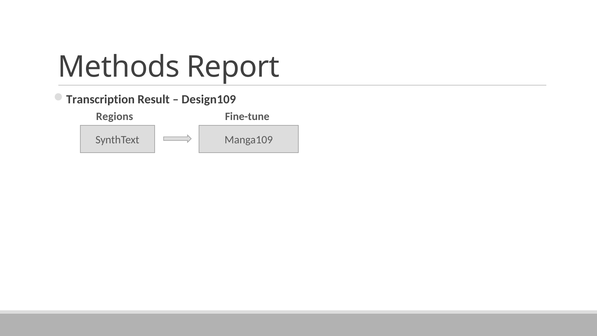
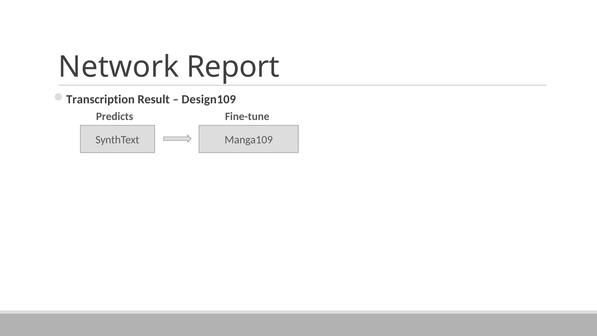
Methods: Methods -> Network
Regions: Regions -> Predicts
